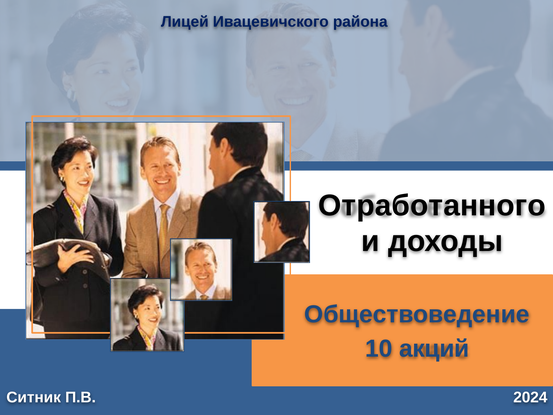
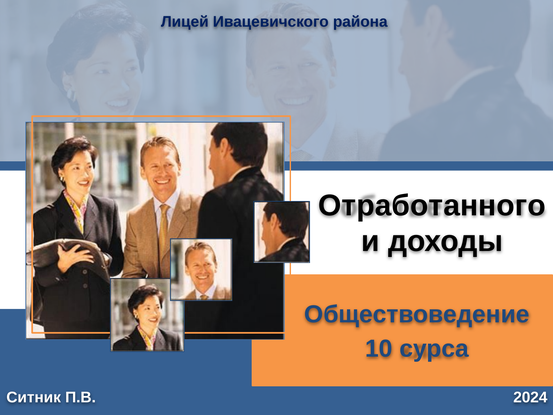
акций: акций -> сурса
